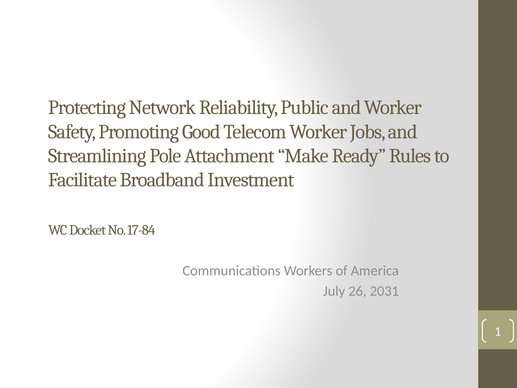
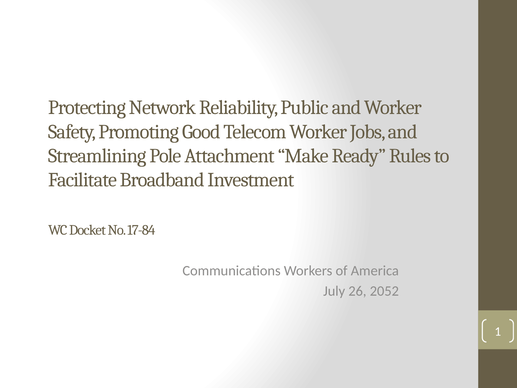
2031: 2031 -> 2052
